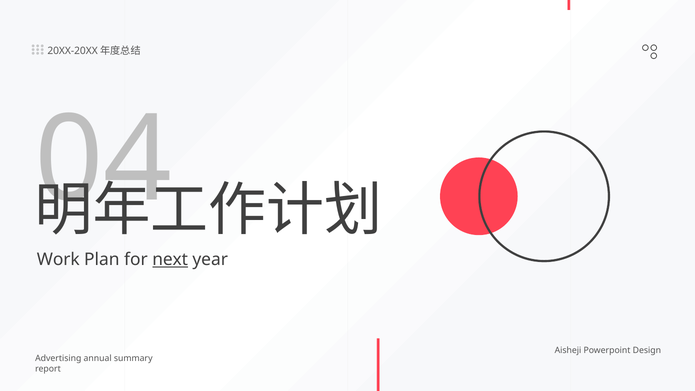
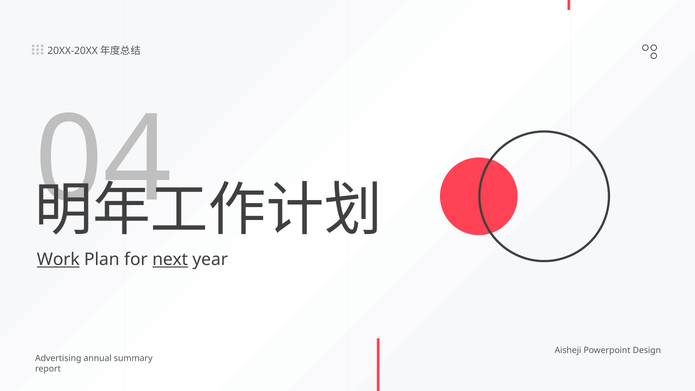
Work underline: none -> present
